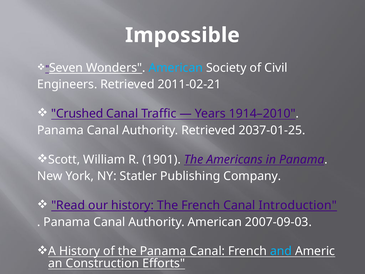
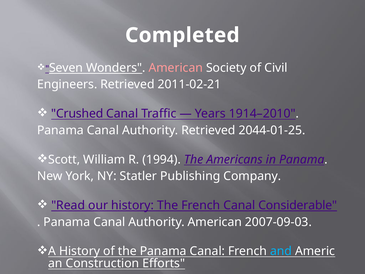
Impossible: Impossible -> Completed
American at (176, 68) colour: light blue -> pink
2037-01-25: 2037-01-25 -> 2044-01-25
1901: 1901 -> 1994
Introduction: Introduction -> Considerable
